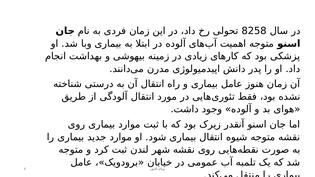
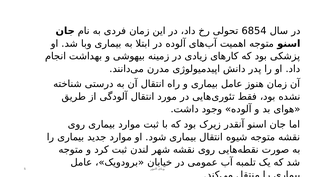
8258: 8258 -> 6854
